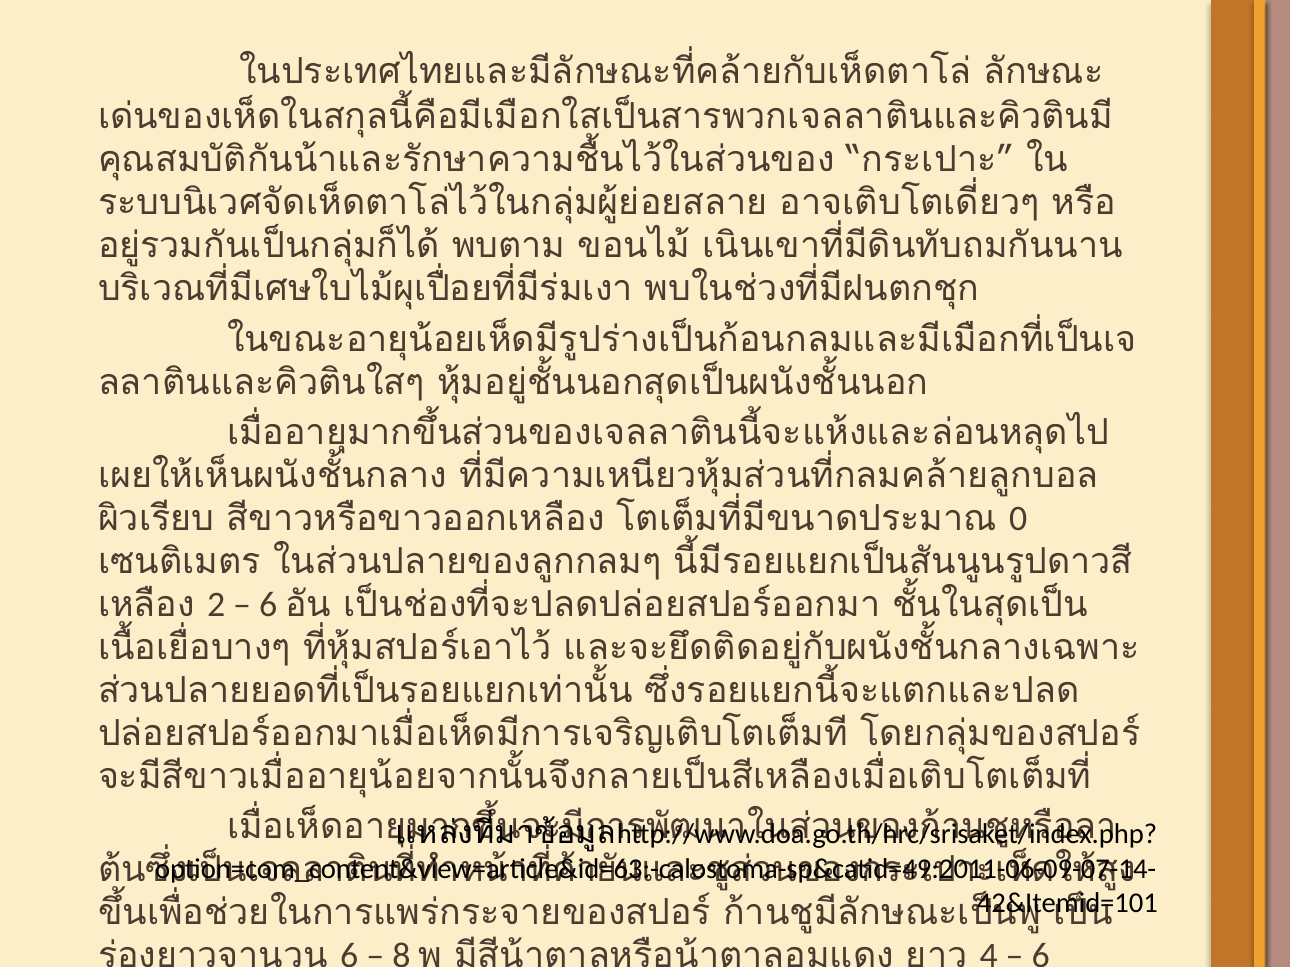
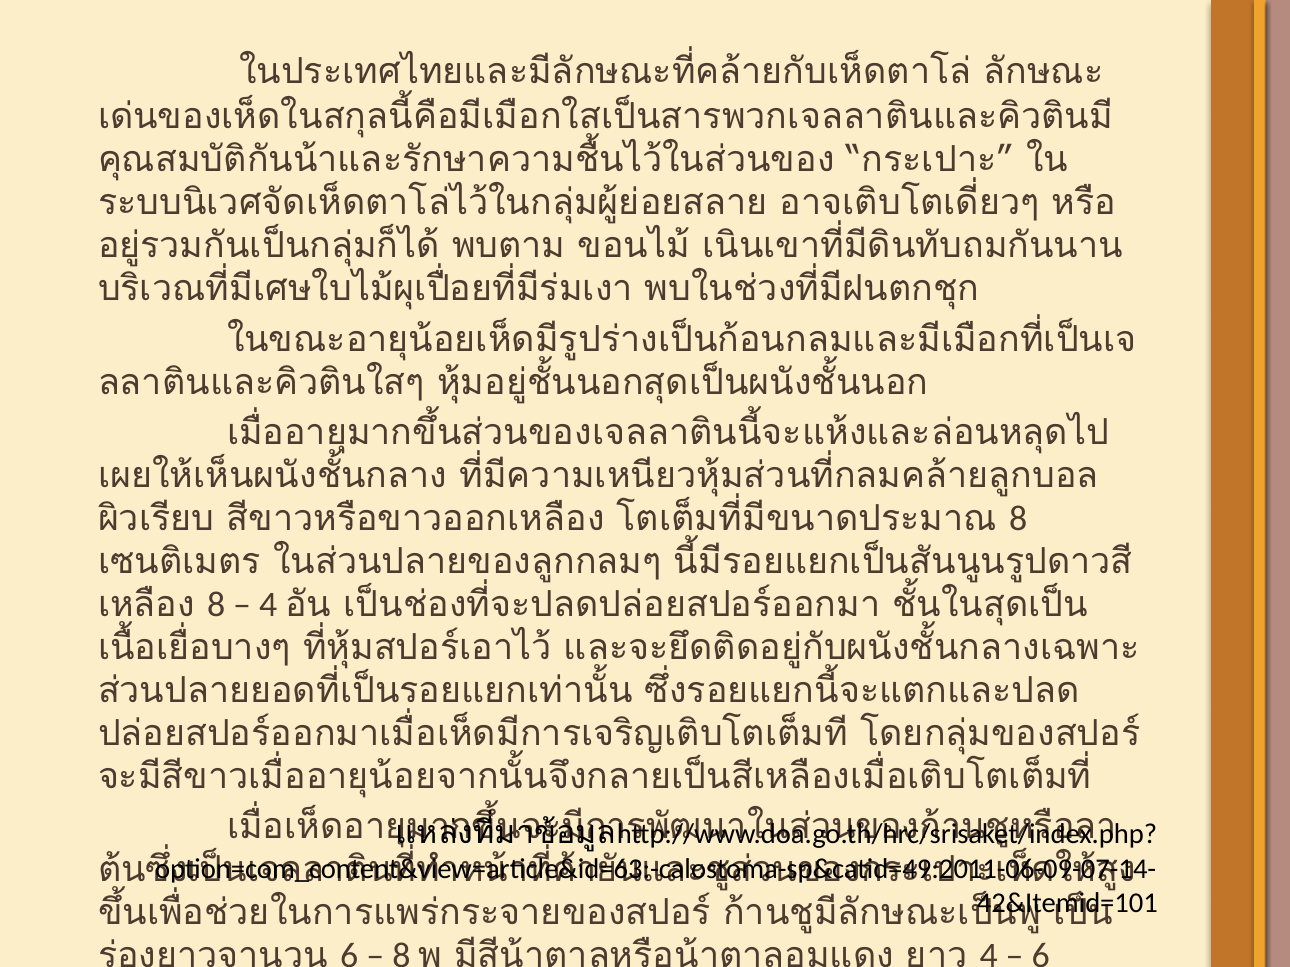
0 at (1018, 519): 0 -> 8
2 at (216, 605): 2 -> 8
6 at (268, 605): 6 -> 4
